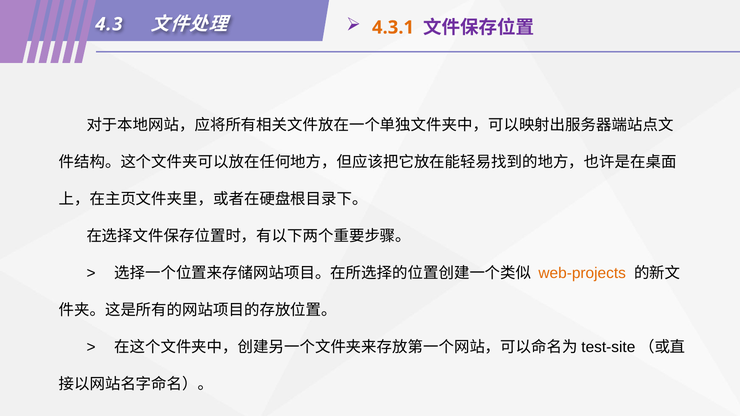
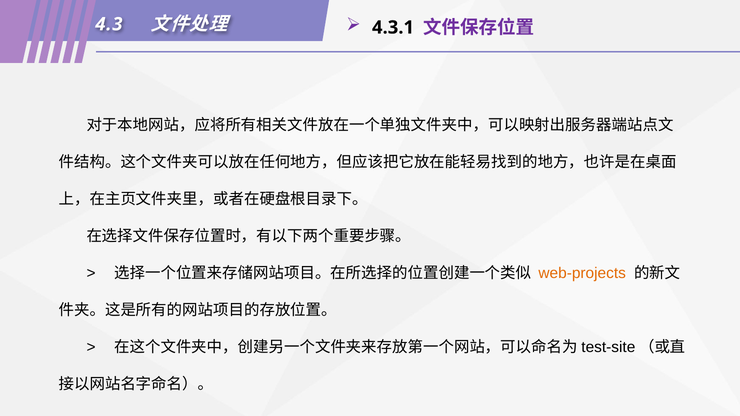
4.3.1 colour: orange -> black
